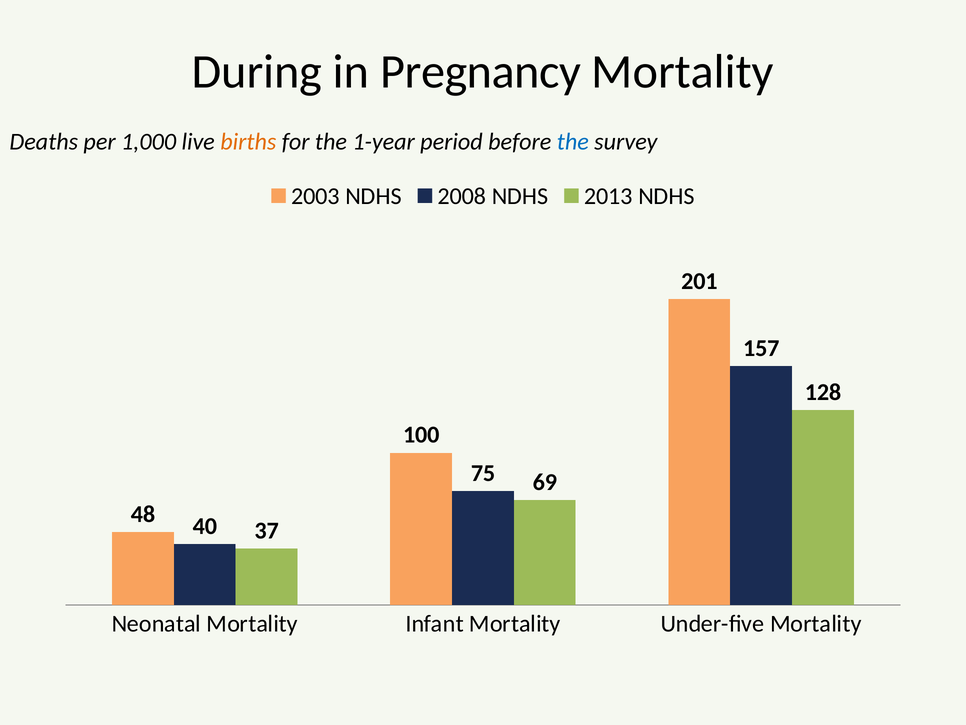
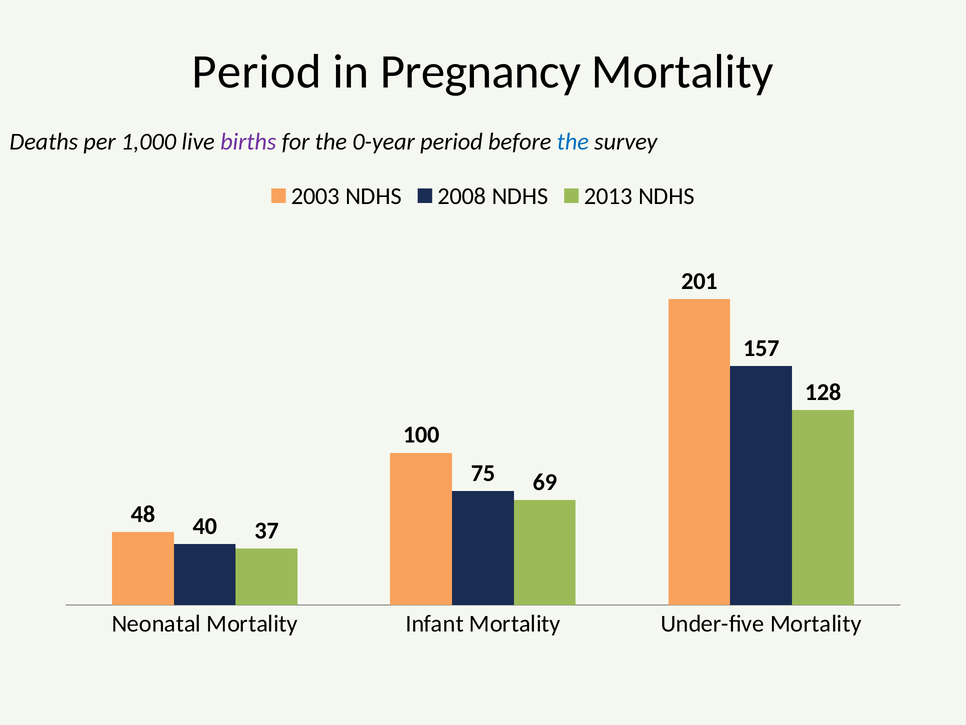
During at (257, 72): During -> Period
births colour: orange -> purple
1-year: 1-year -> 0-year
